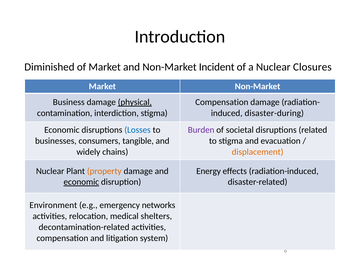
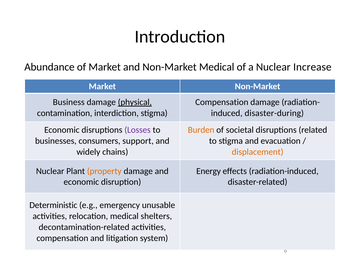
Diminished: Diminished -> Abundance
Non-Market Incident: Incident -> Medical
Closures: Closures -> Increase
Losses colour: blue -> purple
Burden colour: purple -> orange
tangible: tangible -> support
economic at (81, 182) underline: present -> none
Environment: Environment -> Deterministic
networks: networks -> unusable
